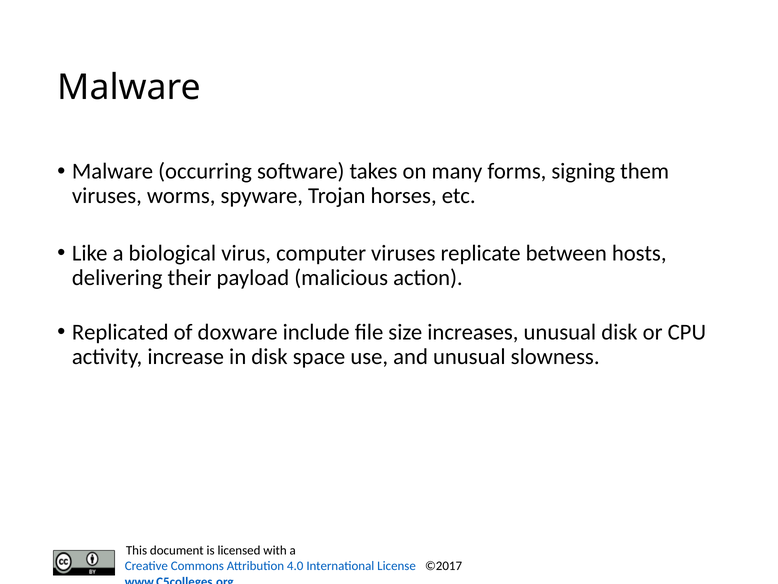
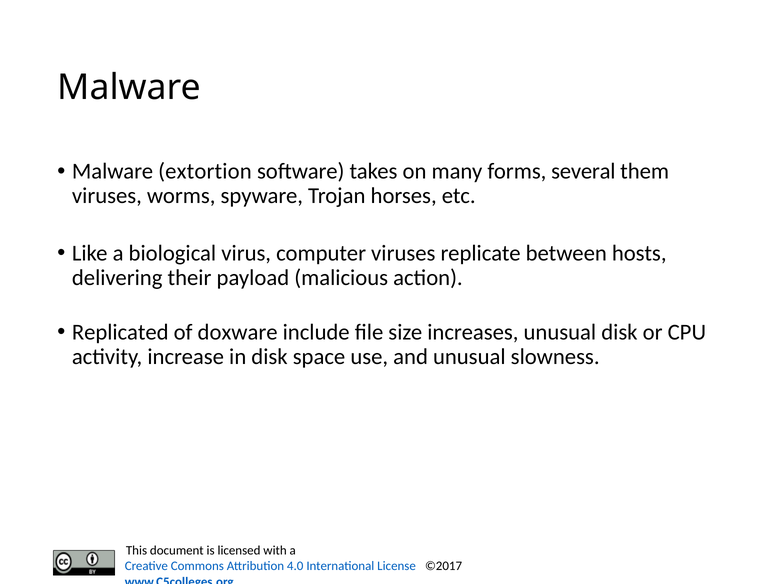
occurring: occurring -> extortion
signing: signing -> several
